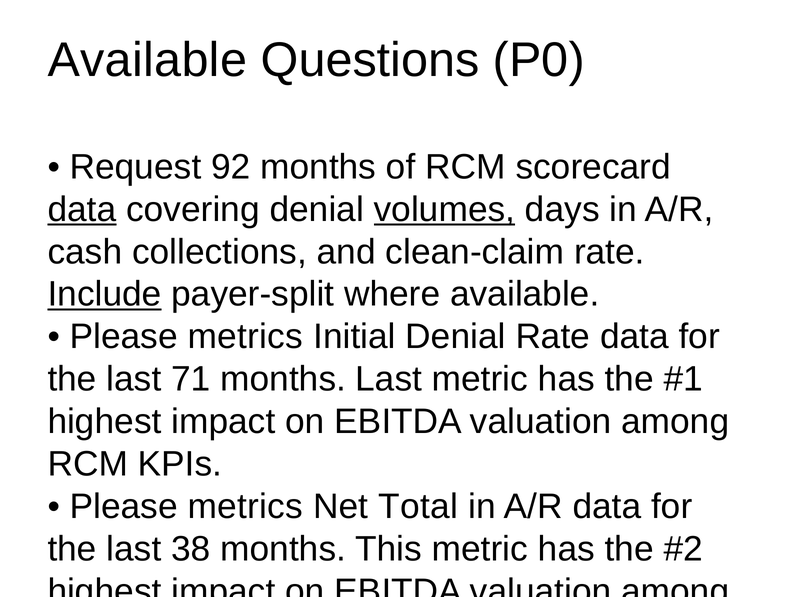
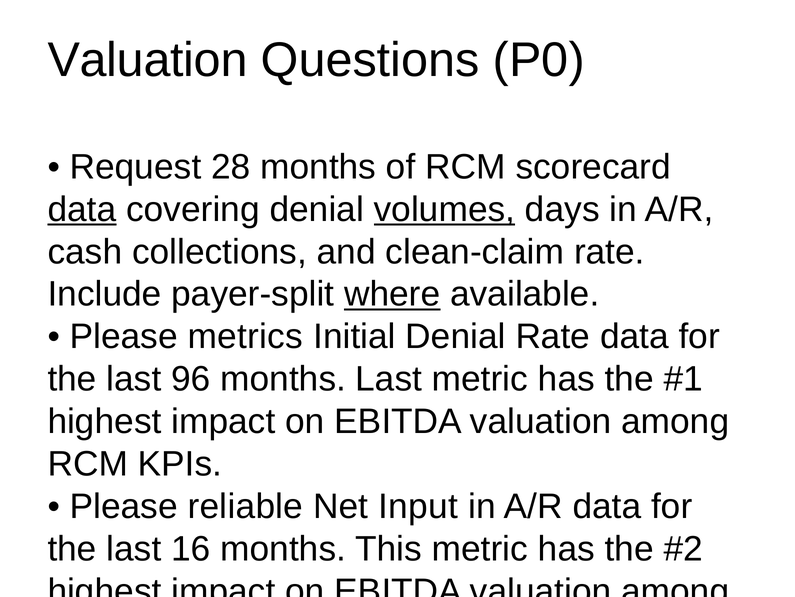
Available at (147, 60): Available -> Valuation
92: 92 -> 28
Include underline: present -> none
where underline: none -> present
71: 71 -> 96
metrics at (245, 506): metrics -> reliable
Total: Total -> Input
38: 38 -> 16
